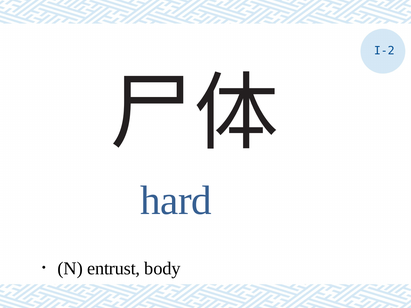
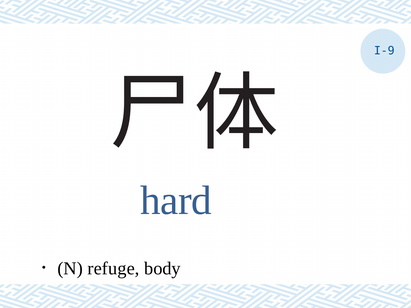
I-2: I-2 -> I-9
entrust: entrust -> refuge
